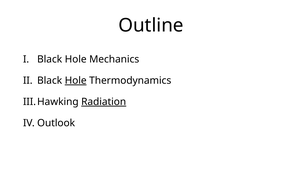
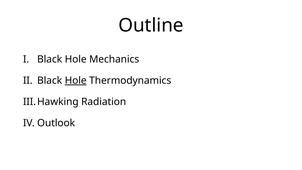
Radiation underline: present -> none
